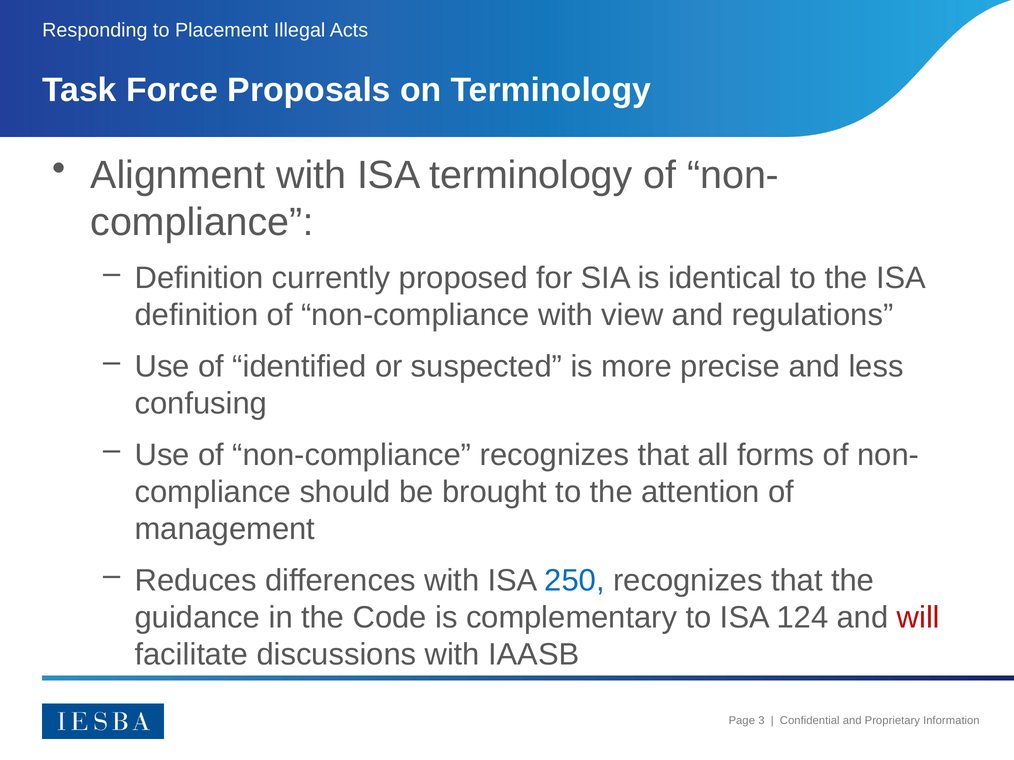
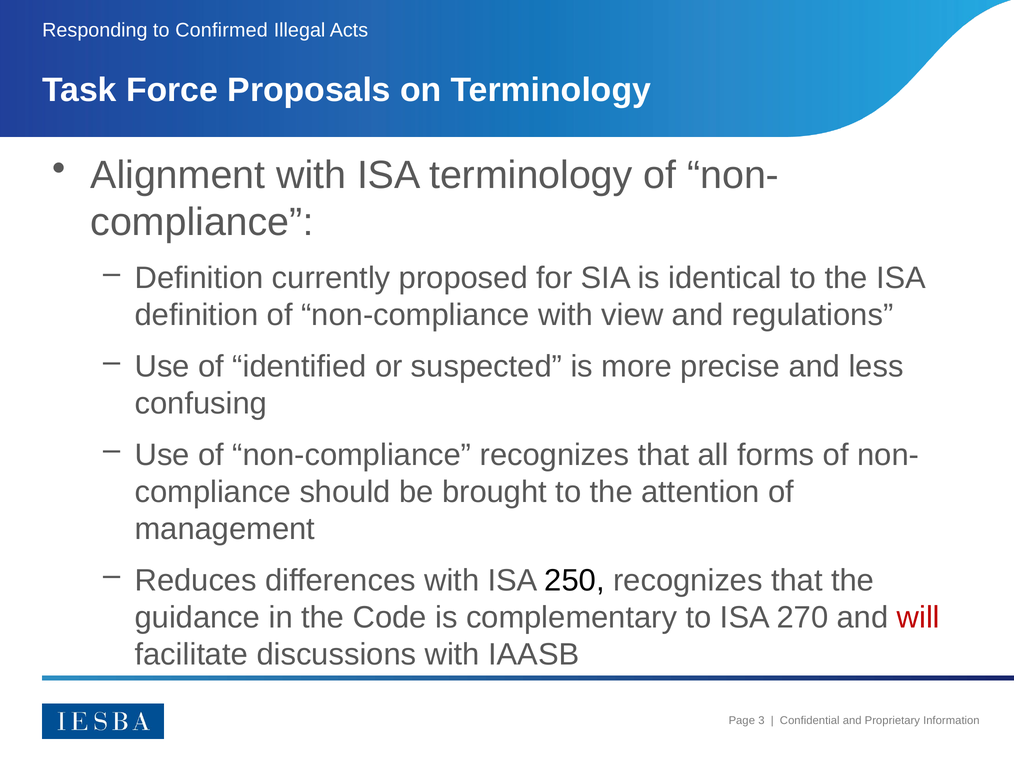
Placement: Placement -> Confirmed
250 colour: blue -> black
124: 124 -> 270
